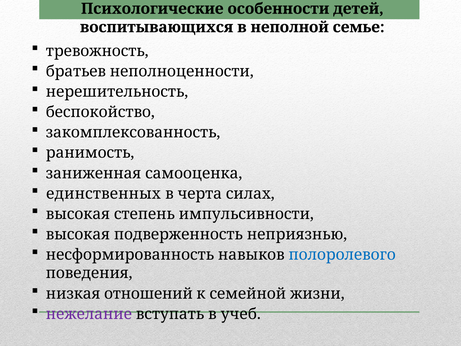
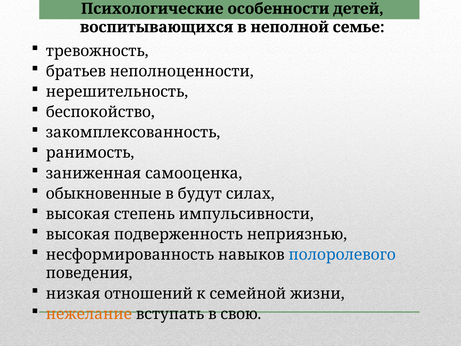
единственных: единственных -> обыкновенные
черта: черта -> будут
нежелание colour: purple -> orange
учеб: учеб -> свою
